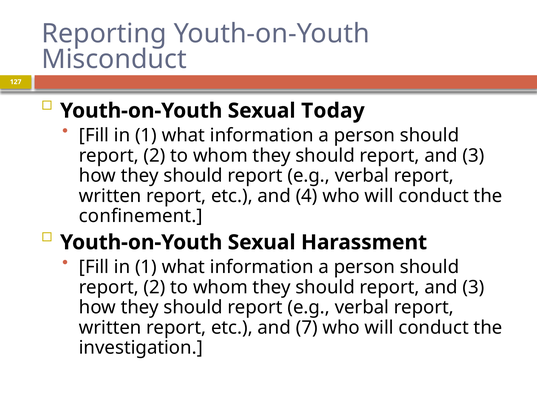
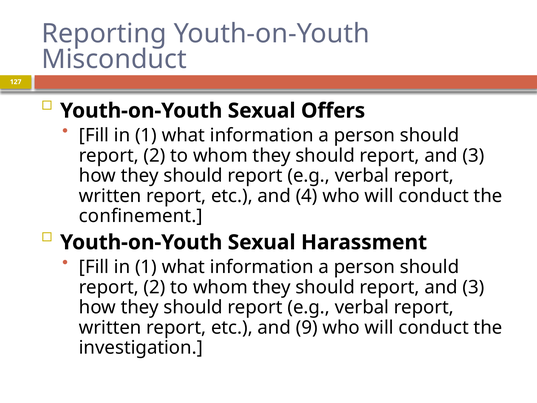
Today: Today -> Offers
7: 7 -> 9
